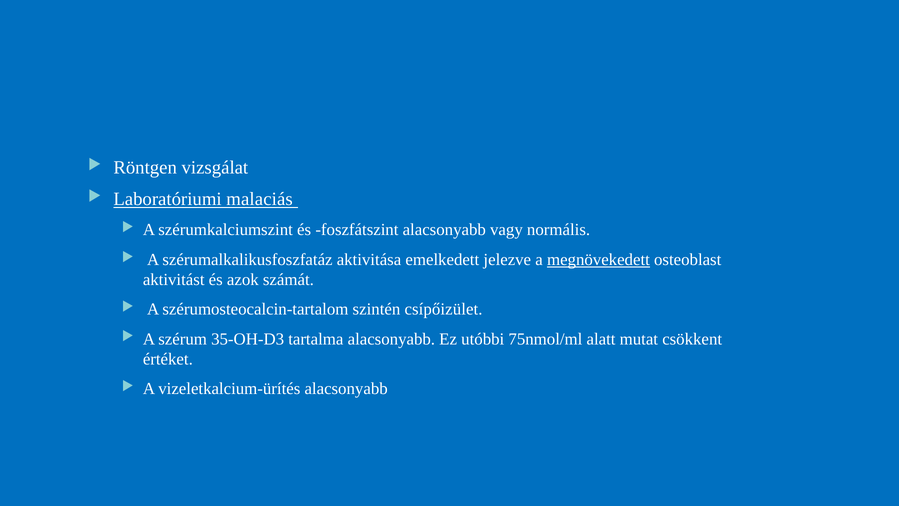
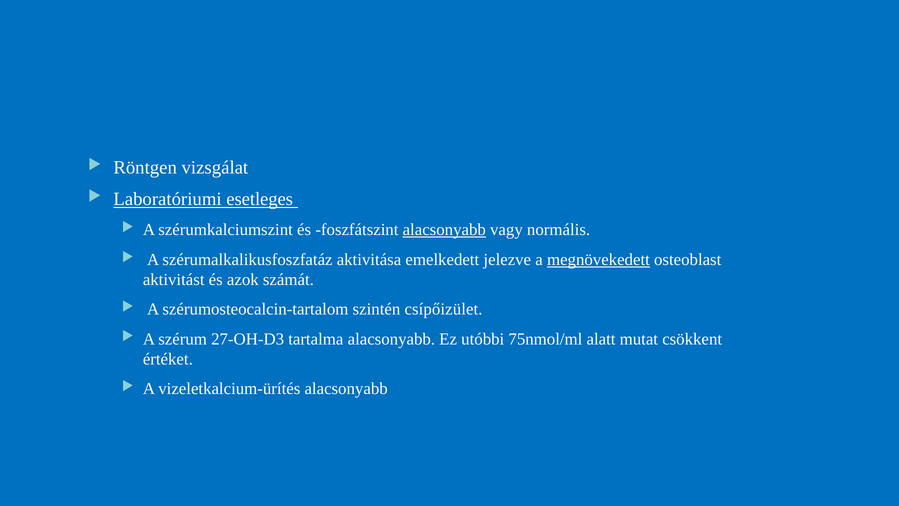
malaciás: malaciás -> esetleges
alacsonyabb at (444, 230) underline: none -> present
35-OH-D3: 35-OH-D3 -> 27-OH-D3
